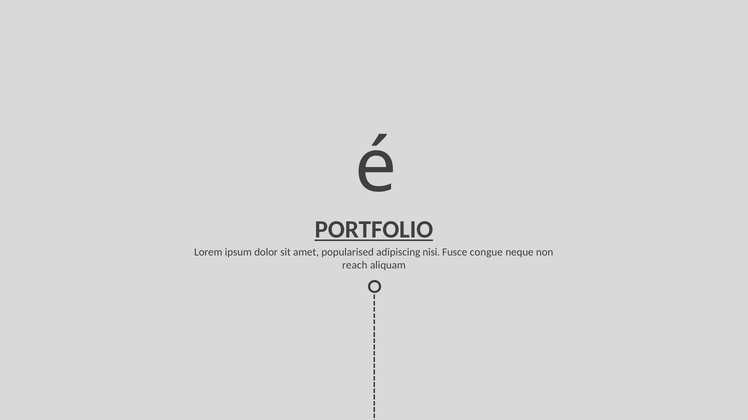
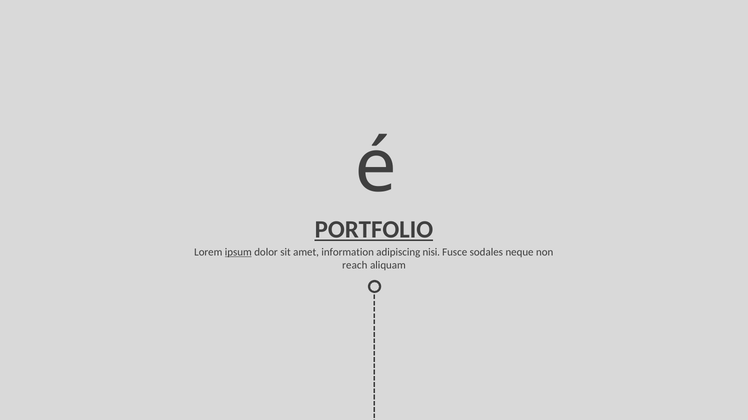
ipsum underline: none -> present
popularised: popularised -> information
congue: congue -> sodales
